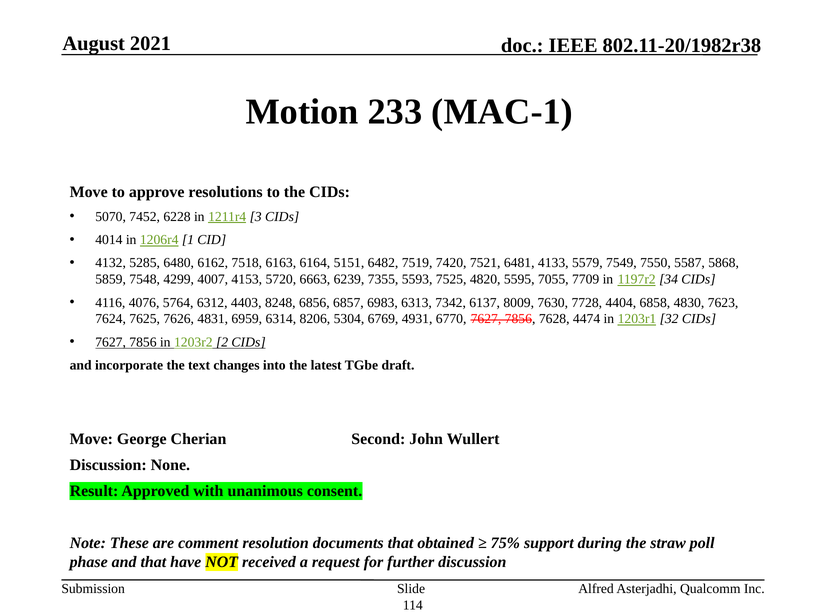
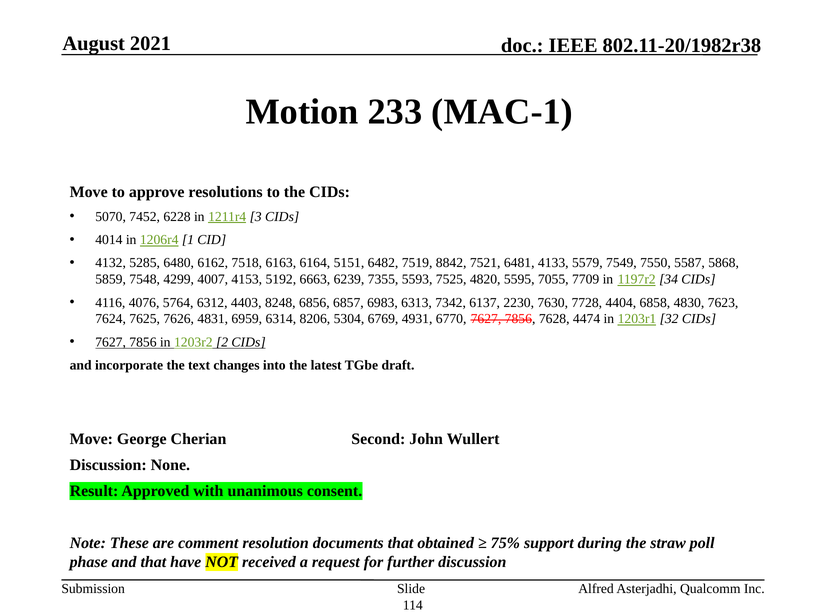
7420: 7420 -> 8842
5720: 5720 -> 5192
8009: 8009 -> 2230
